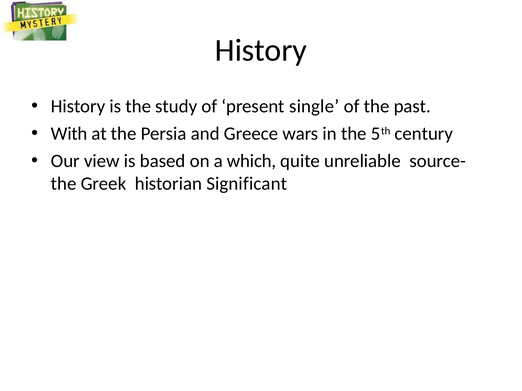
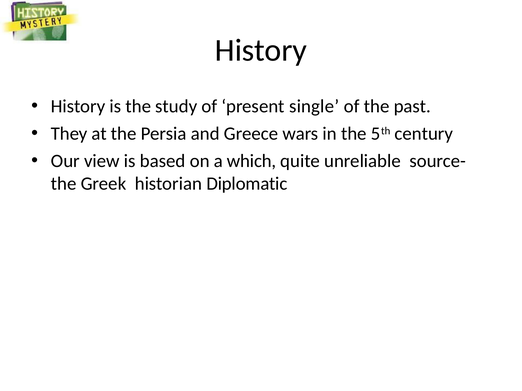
With: With -> They
Significant: Significant -> Diplomatic
